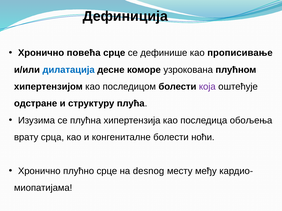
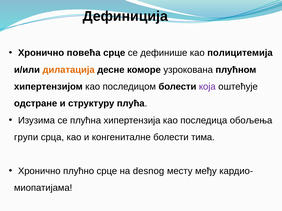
прописивање: прописивање -> полицитемија
дилатација colour: blue -> orange
врату: врату -> групи
ноћи: ноћи -> тима
